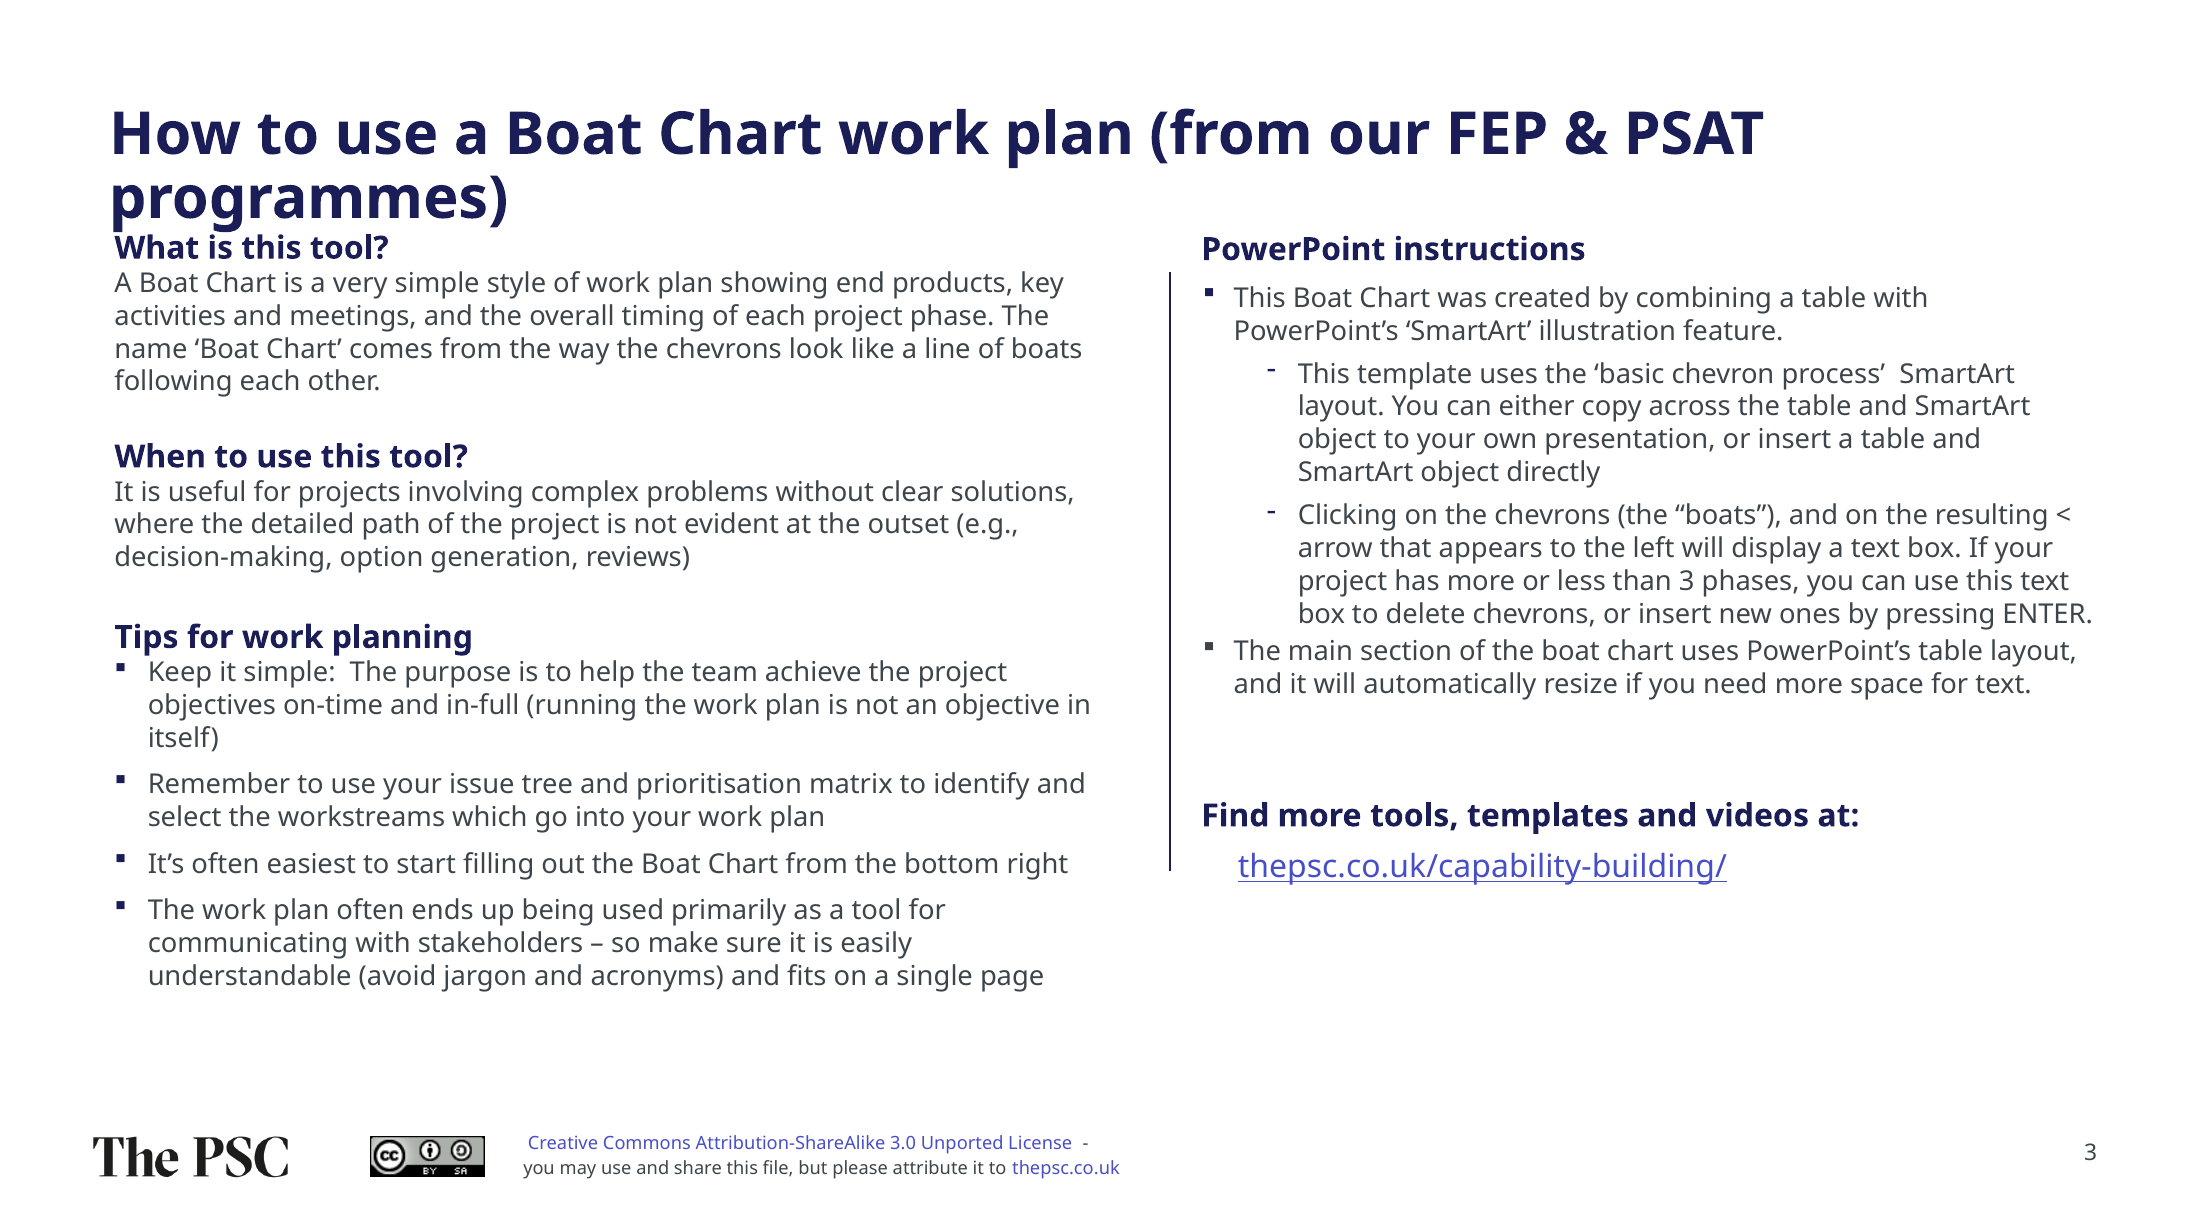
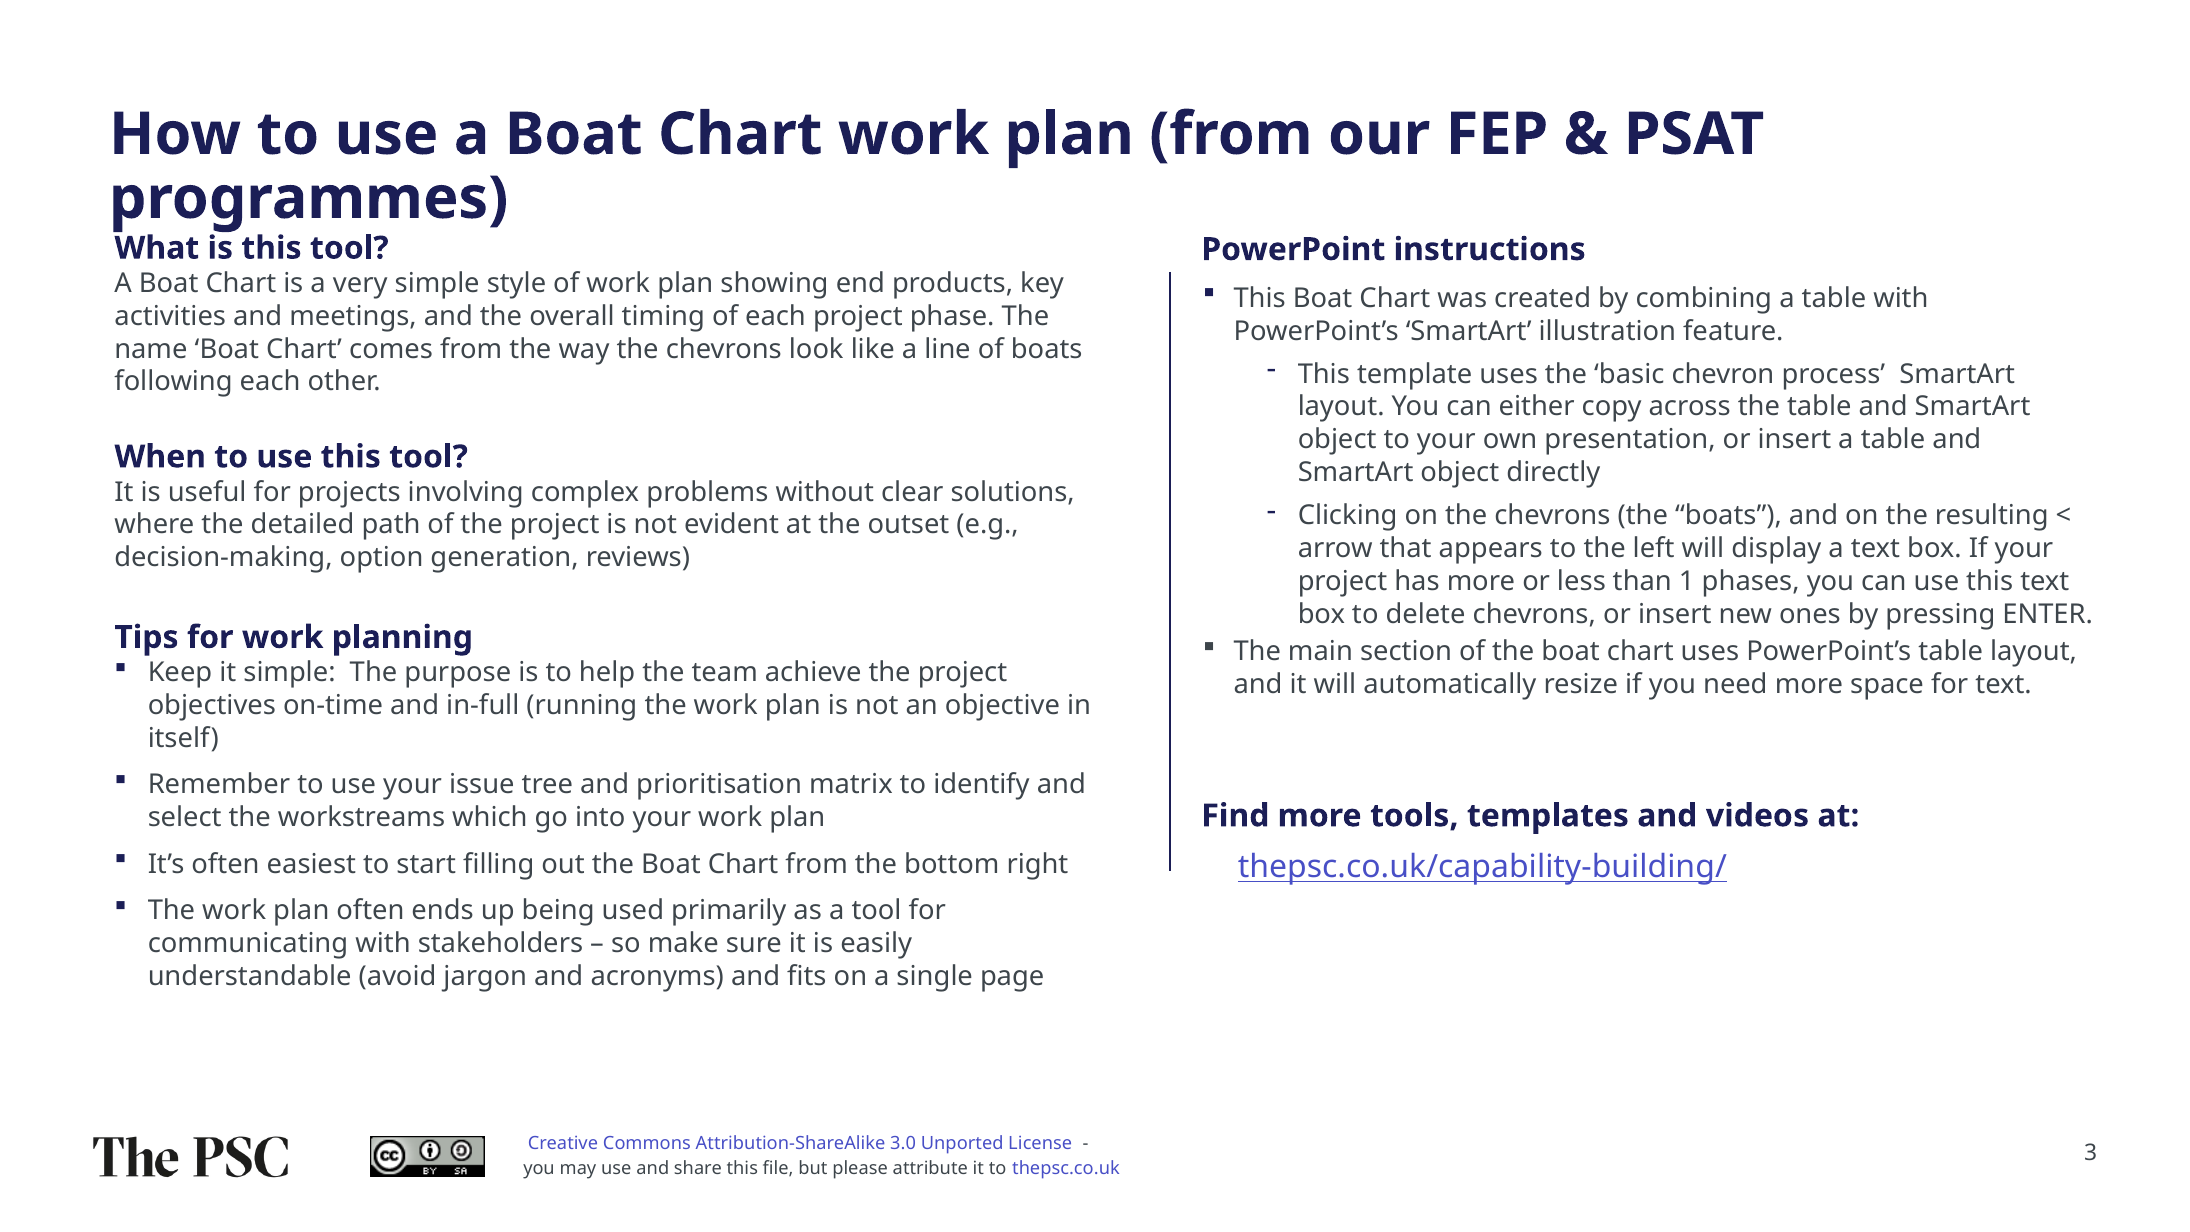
than 3: 3 -> 1
